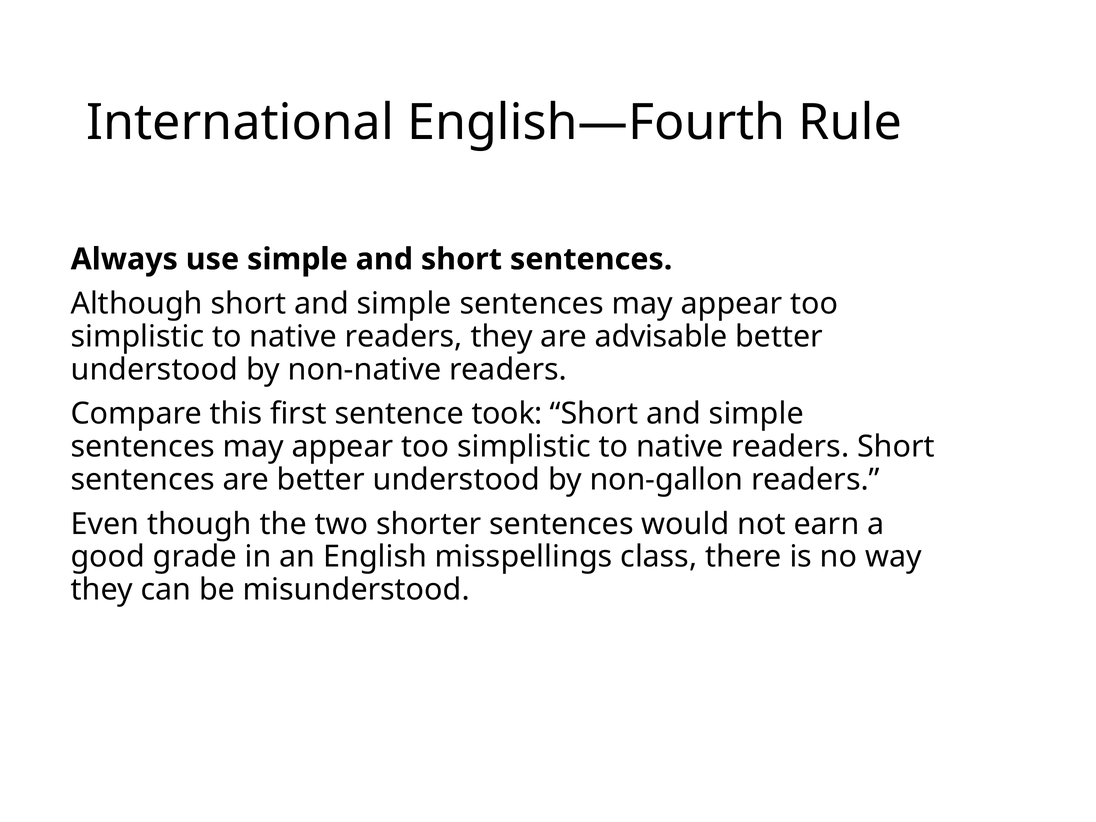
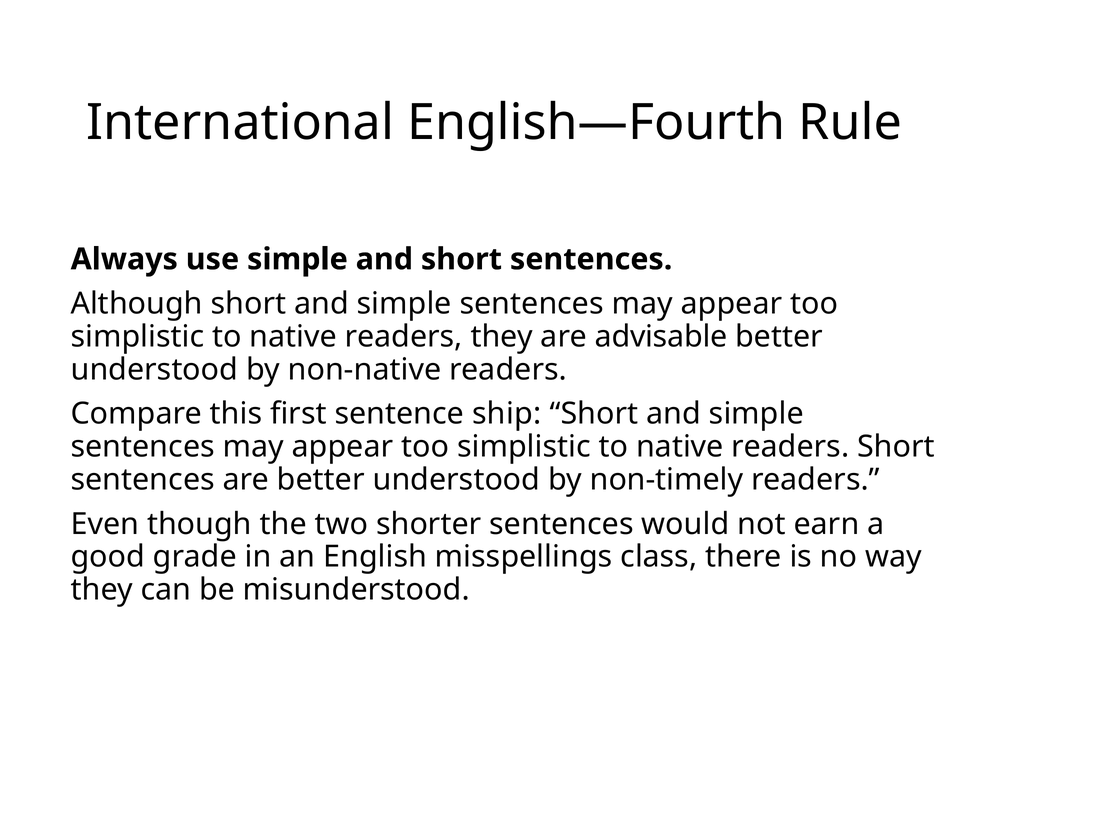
took: took -> ship
non-gallon: non-gallon -> non-timely
